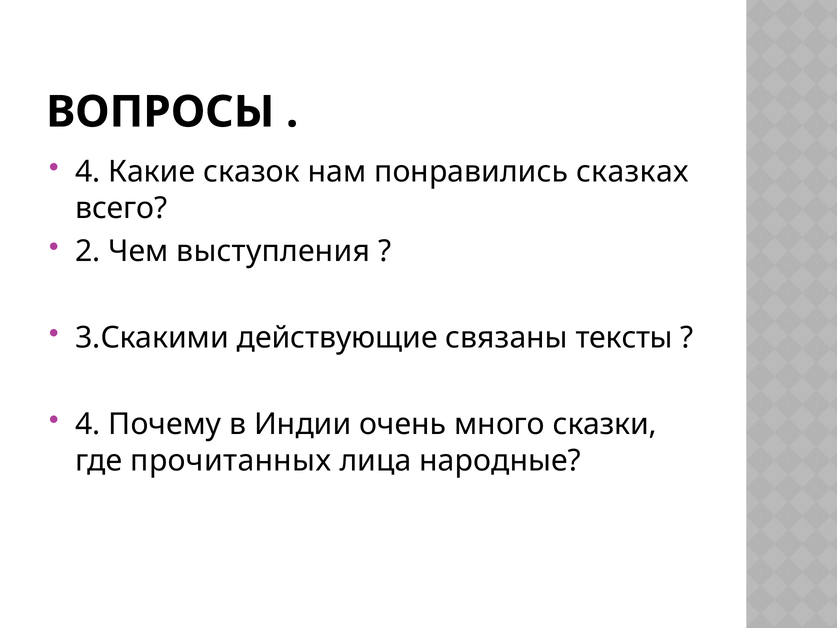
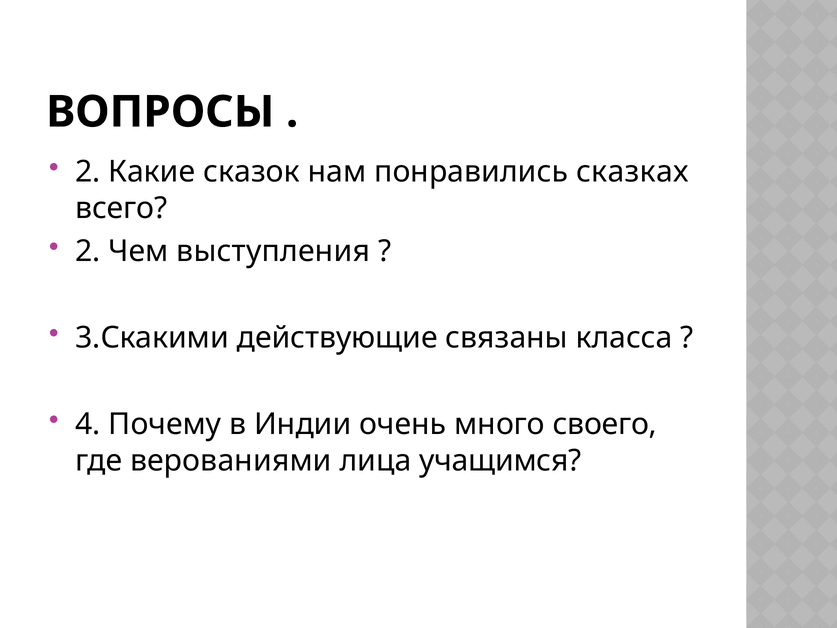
4 at (88, 172): 4 -> 2
тексты: тексты -> класса
сказки: сказки -> своего
прочитанных: прочитанных -> верованиями
народные: народные -> учащимся
